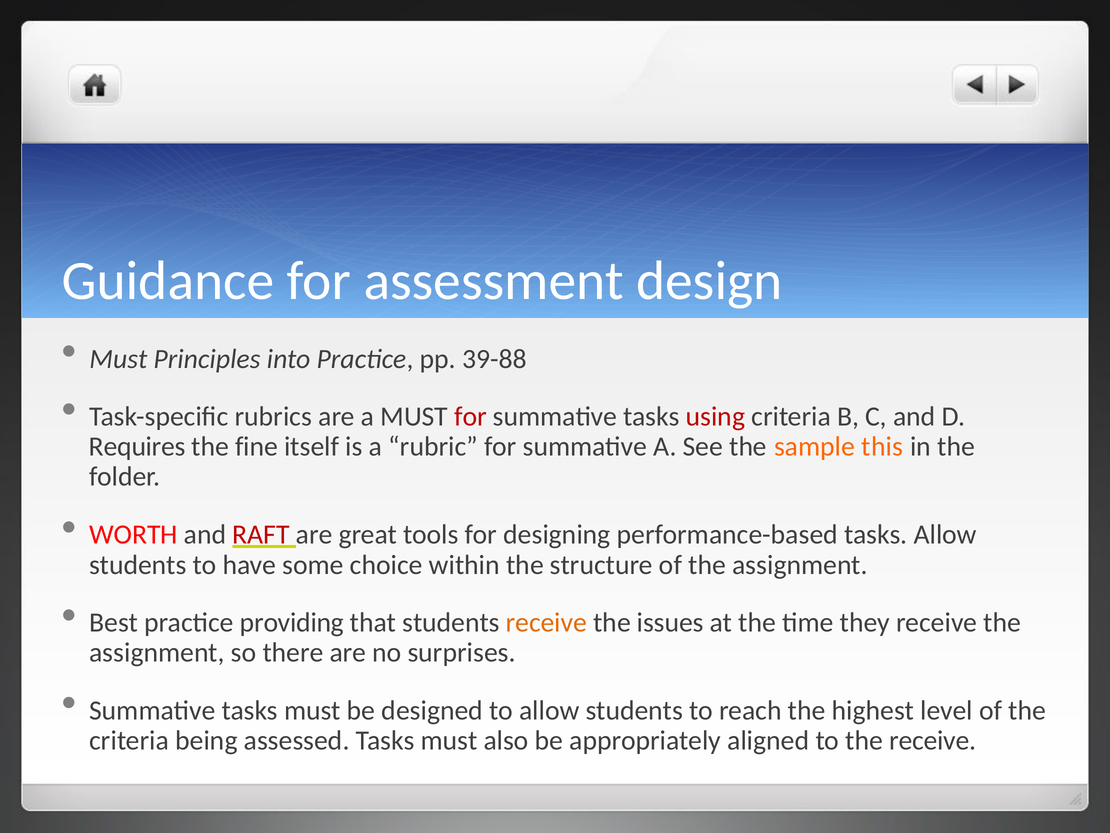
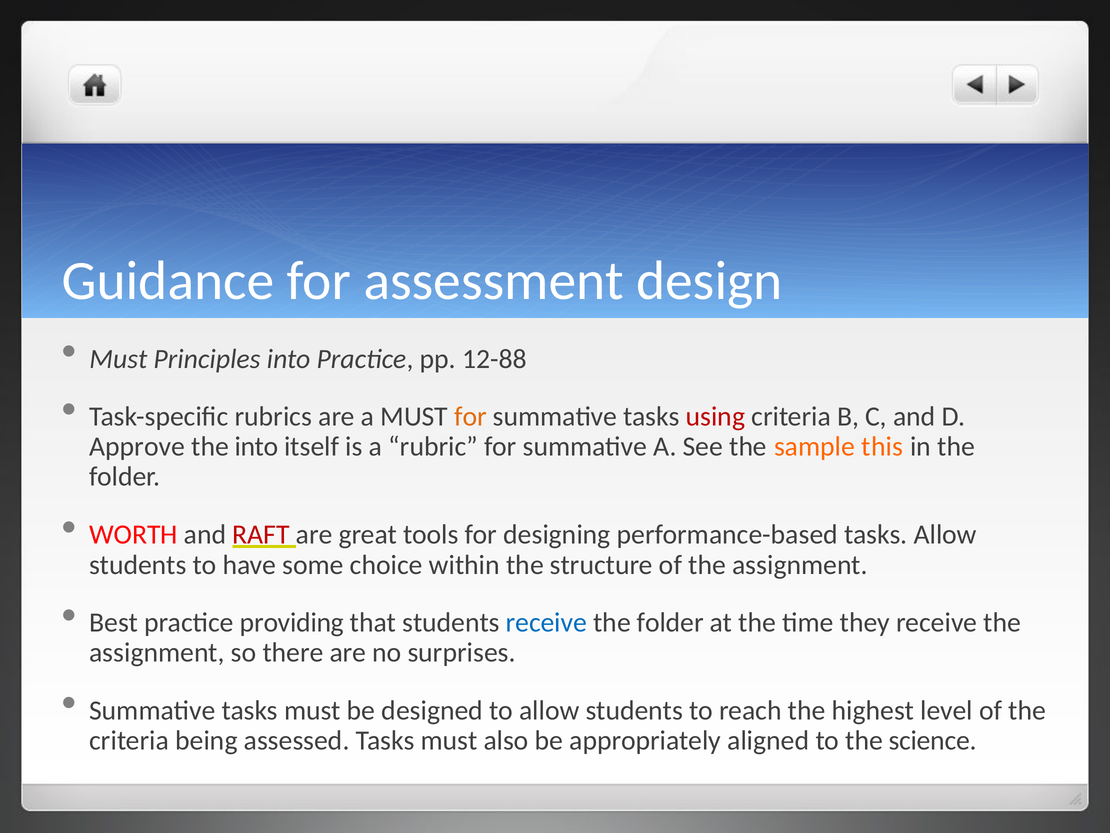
39-88: 39-88 -> 12-88
for at (470, 416) colour: red -> orange
Requires: Requires -> Approve
the fine: fine -> into
receive at (546, 622) colour: orange -> blue
issues at (670, 622): issues -> folder
the receive: receive -> science
